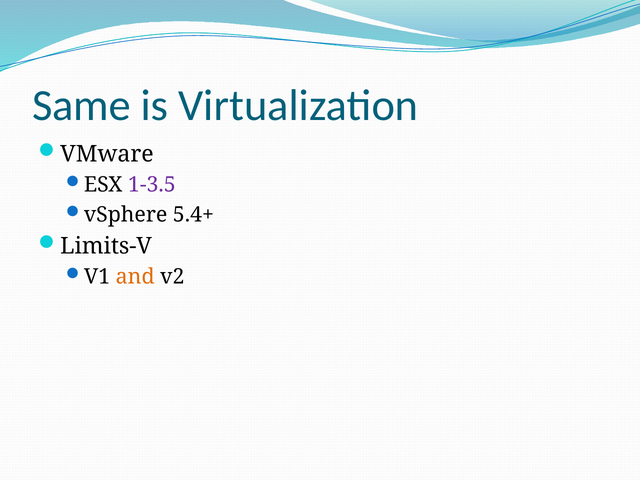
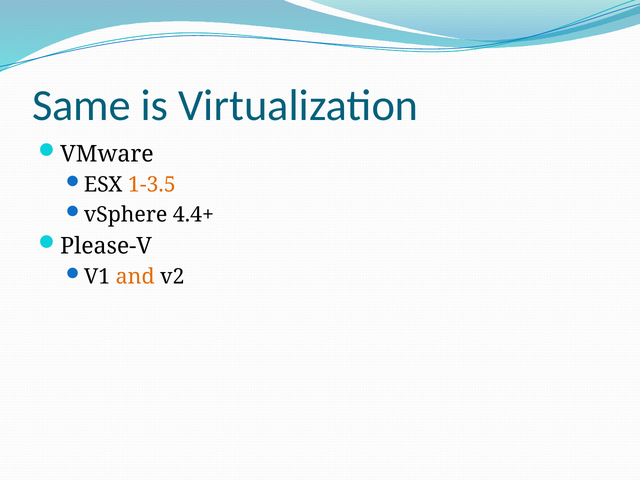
1-3.5 colour: purple -> orange
5.4+: 5.4+ -> 4.4+
Limits-V: Limits-V -> Please-V
